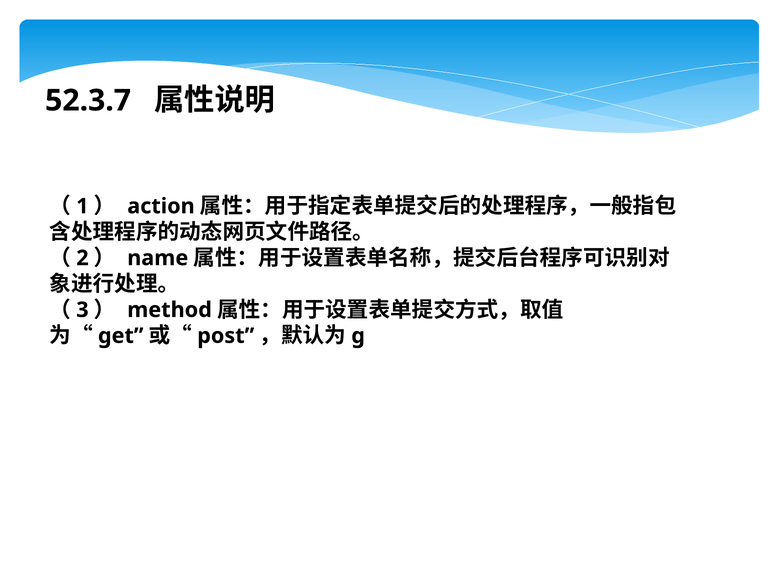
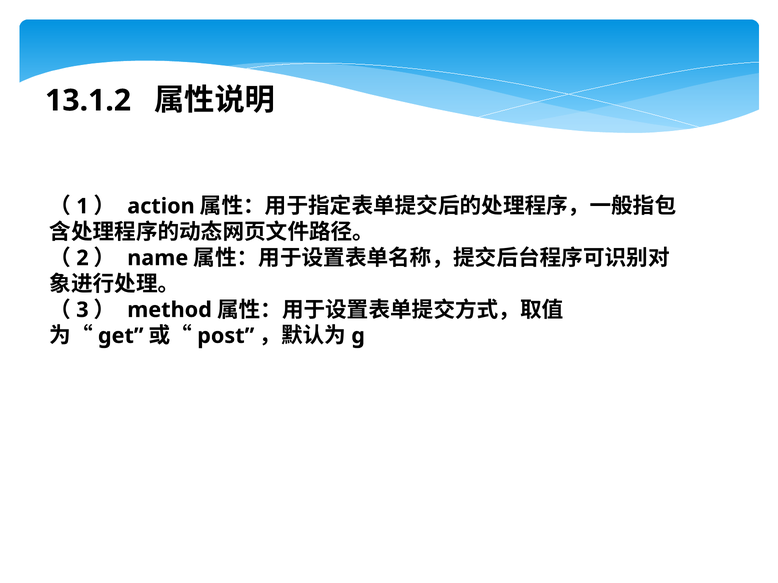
52.3.7: 52.3.7 -> 13.1.2
